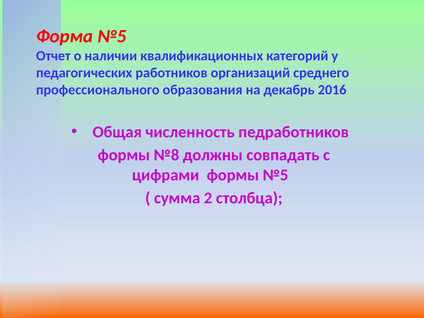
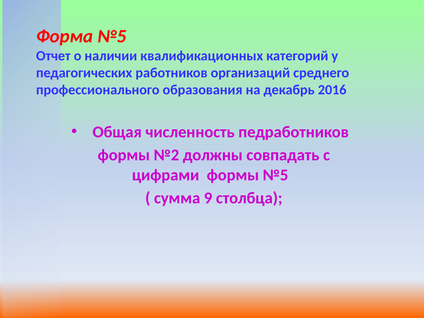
№8: №8 -> №2
2: 2 -> 9
